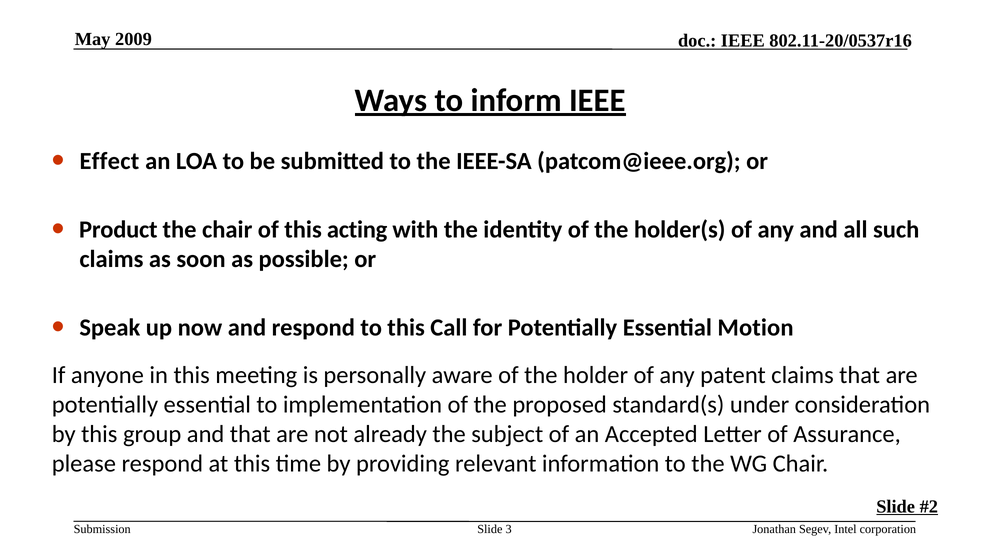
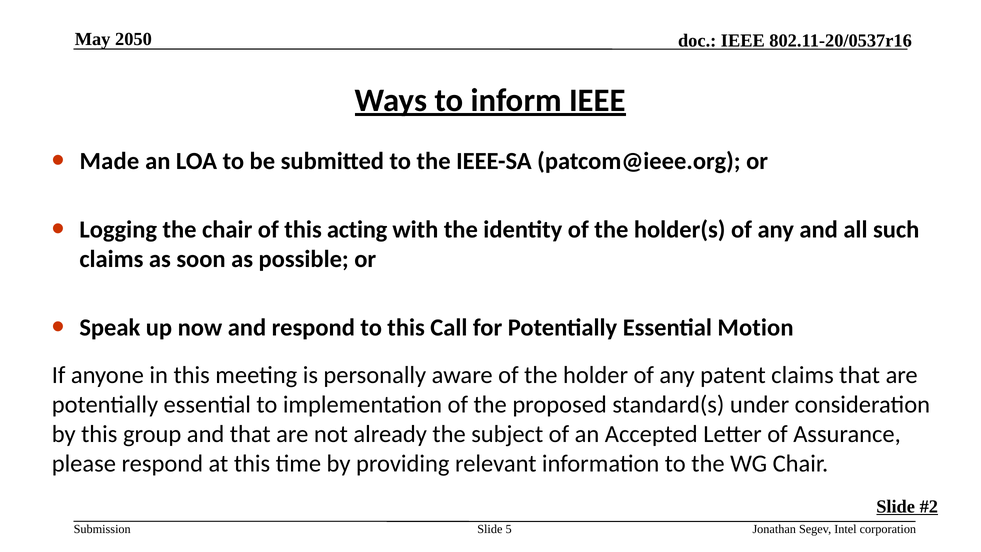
2009: 2009 -> 2050
Effect: Effect -> Made
Product: Product -> Logging
3: 3 -> 5
